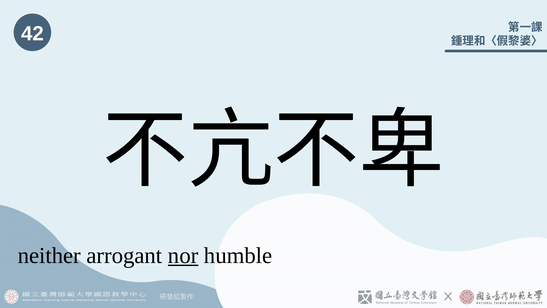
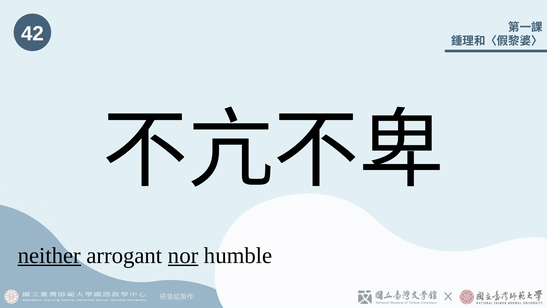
neither underline: none -> present
